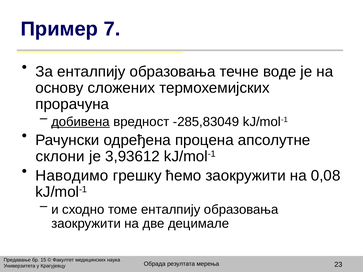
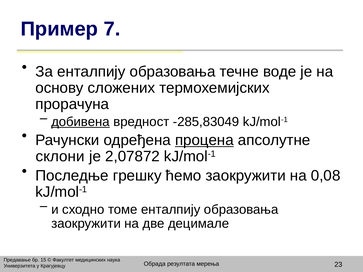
процена underline: none -> present
3,93612: 3,93612 -> 2,07872
Наводимо: Наводимо -> Последње
